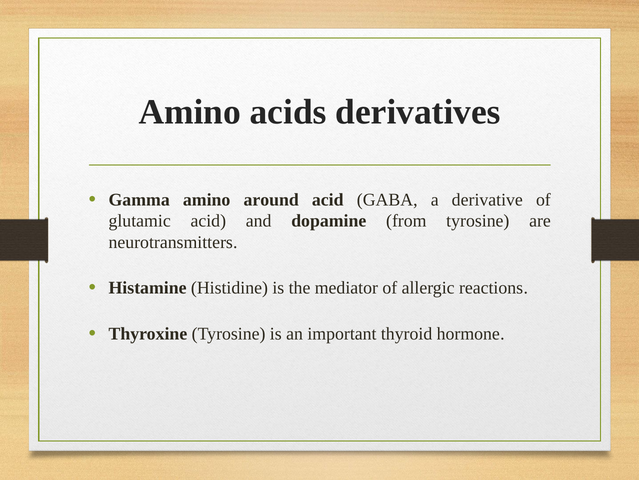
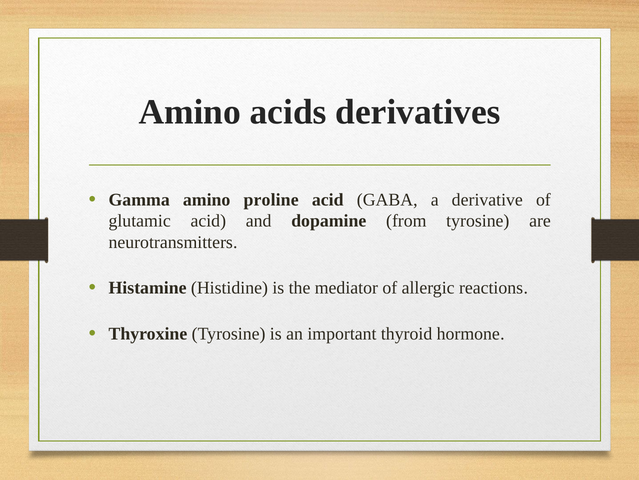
around: around -> proline
